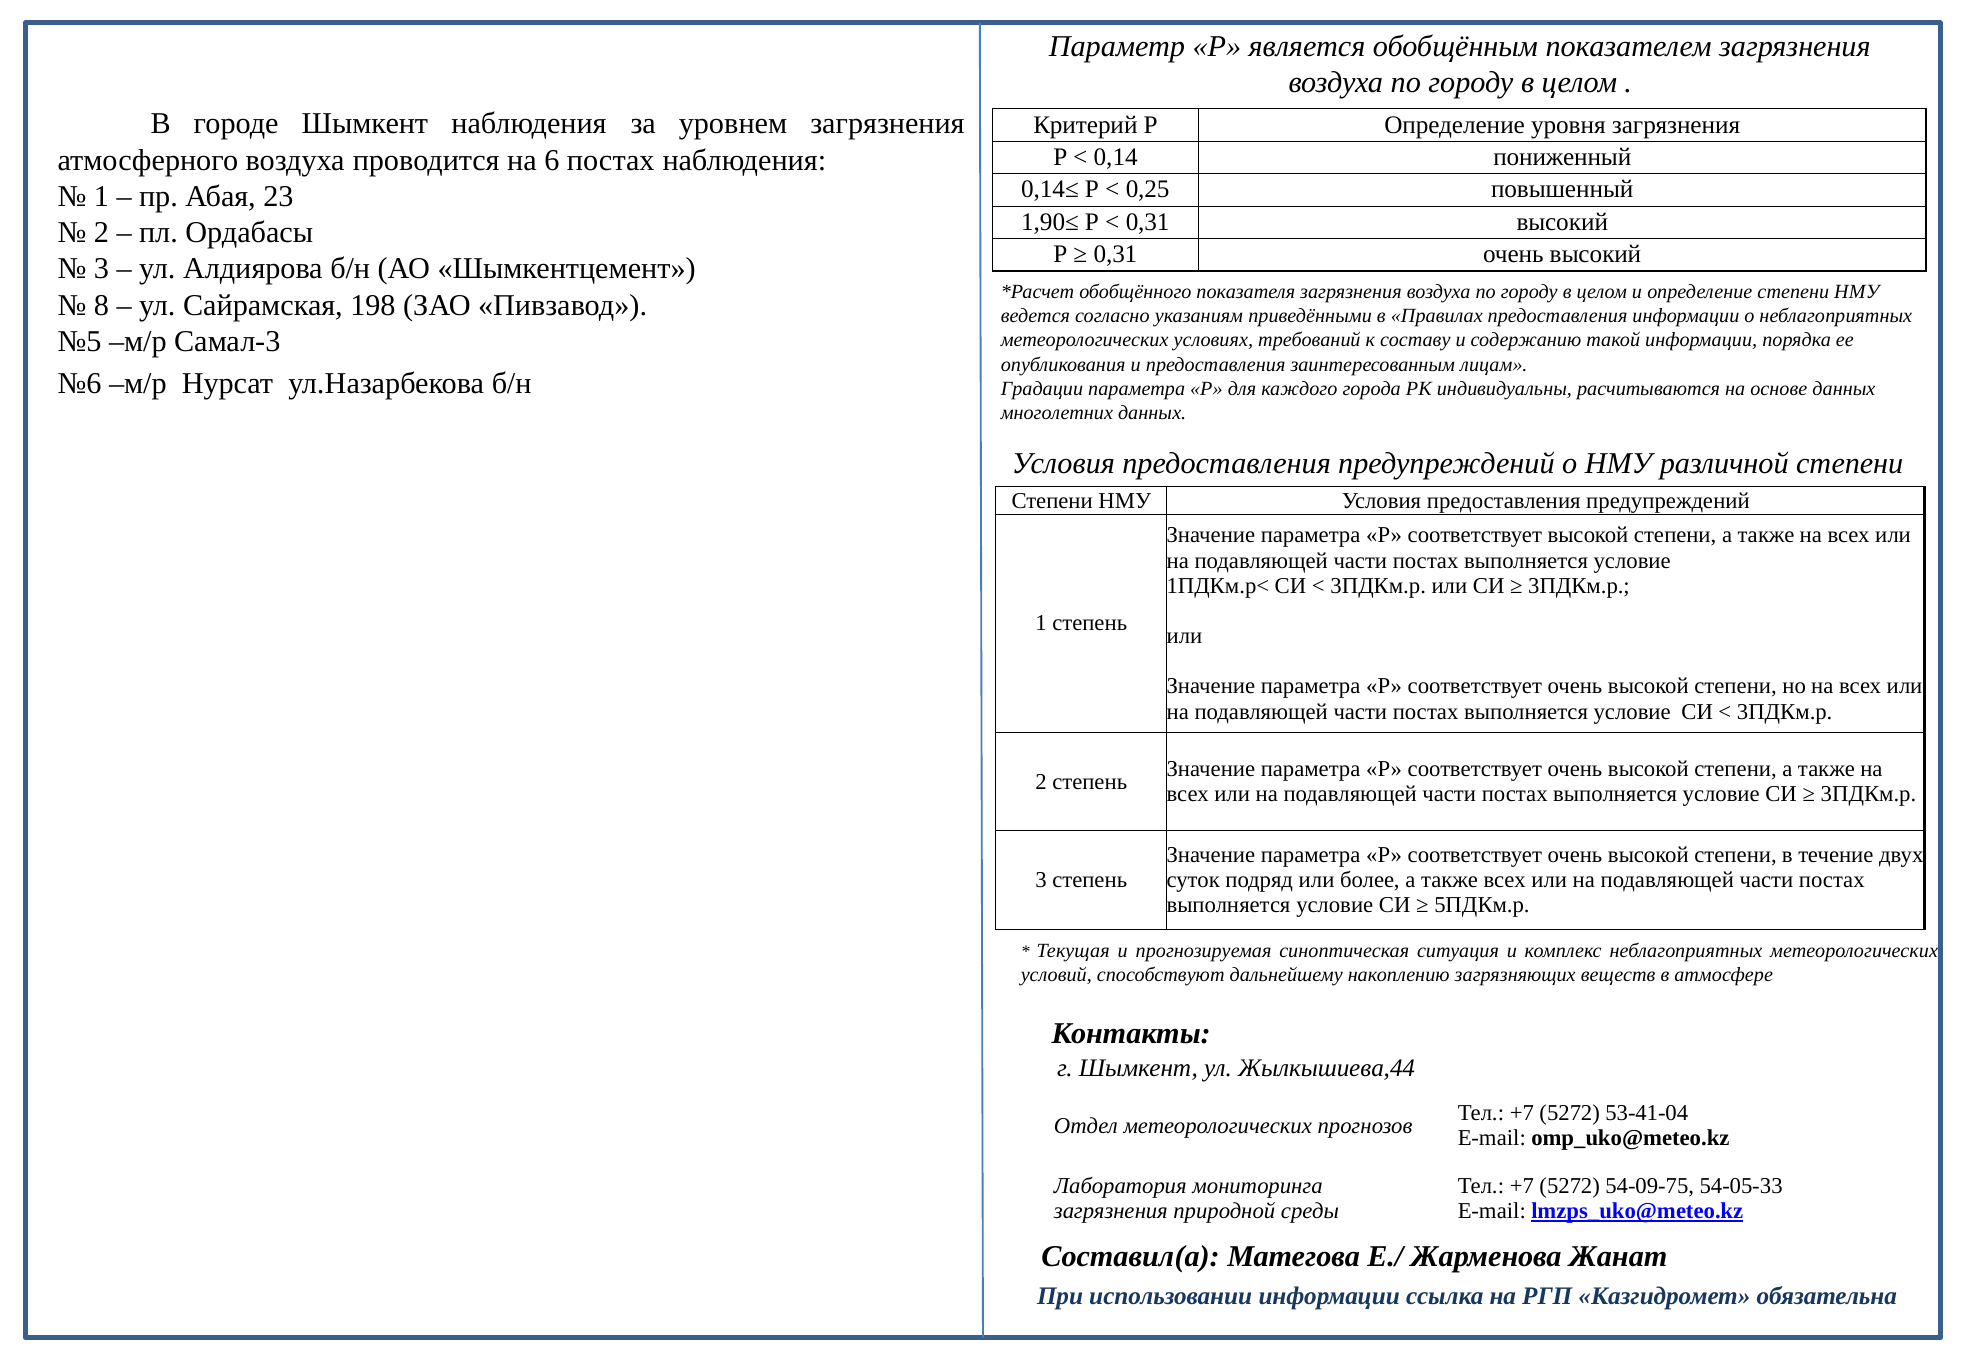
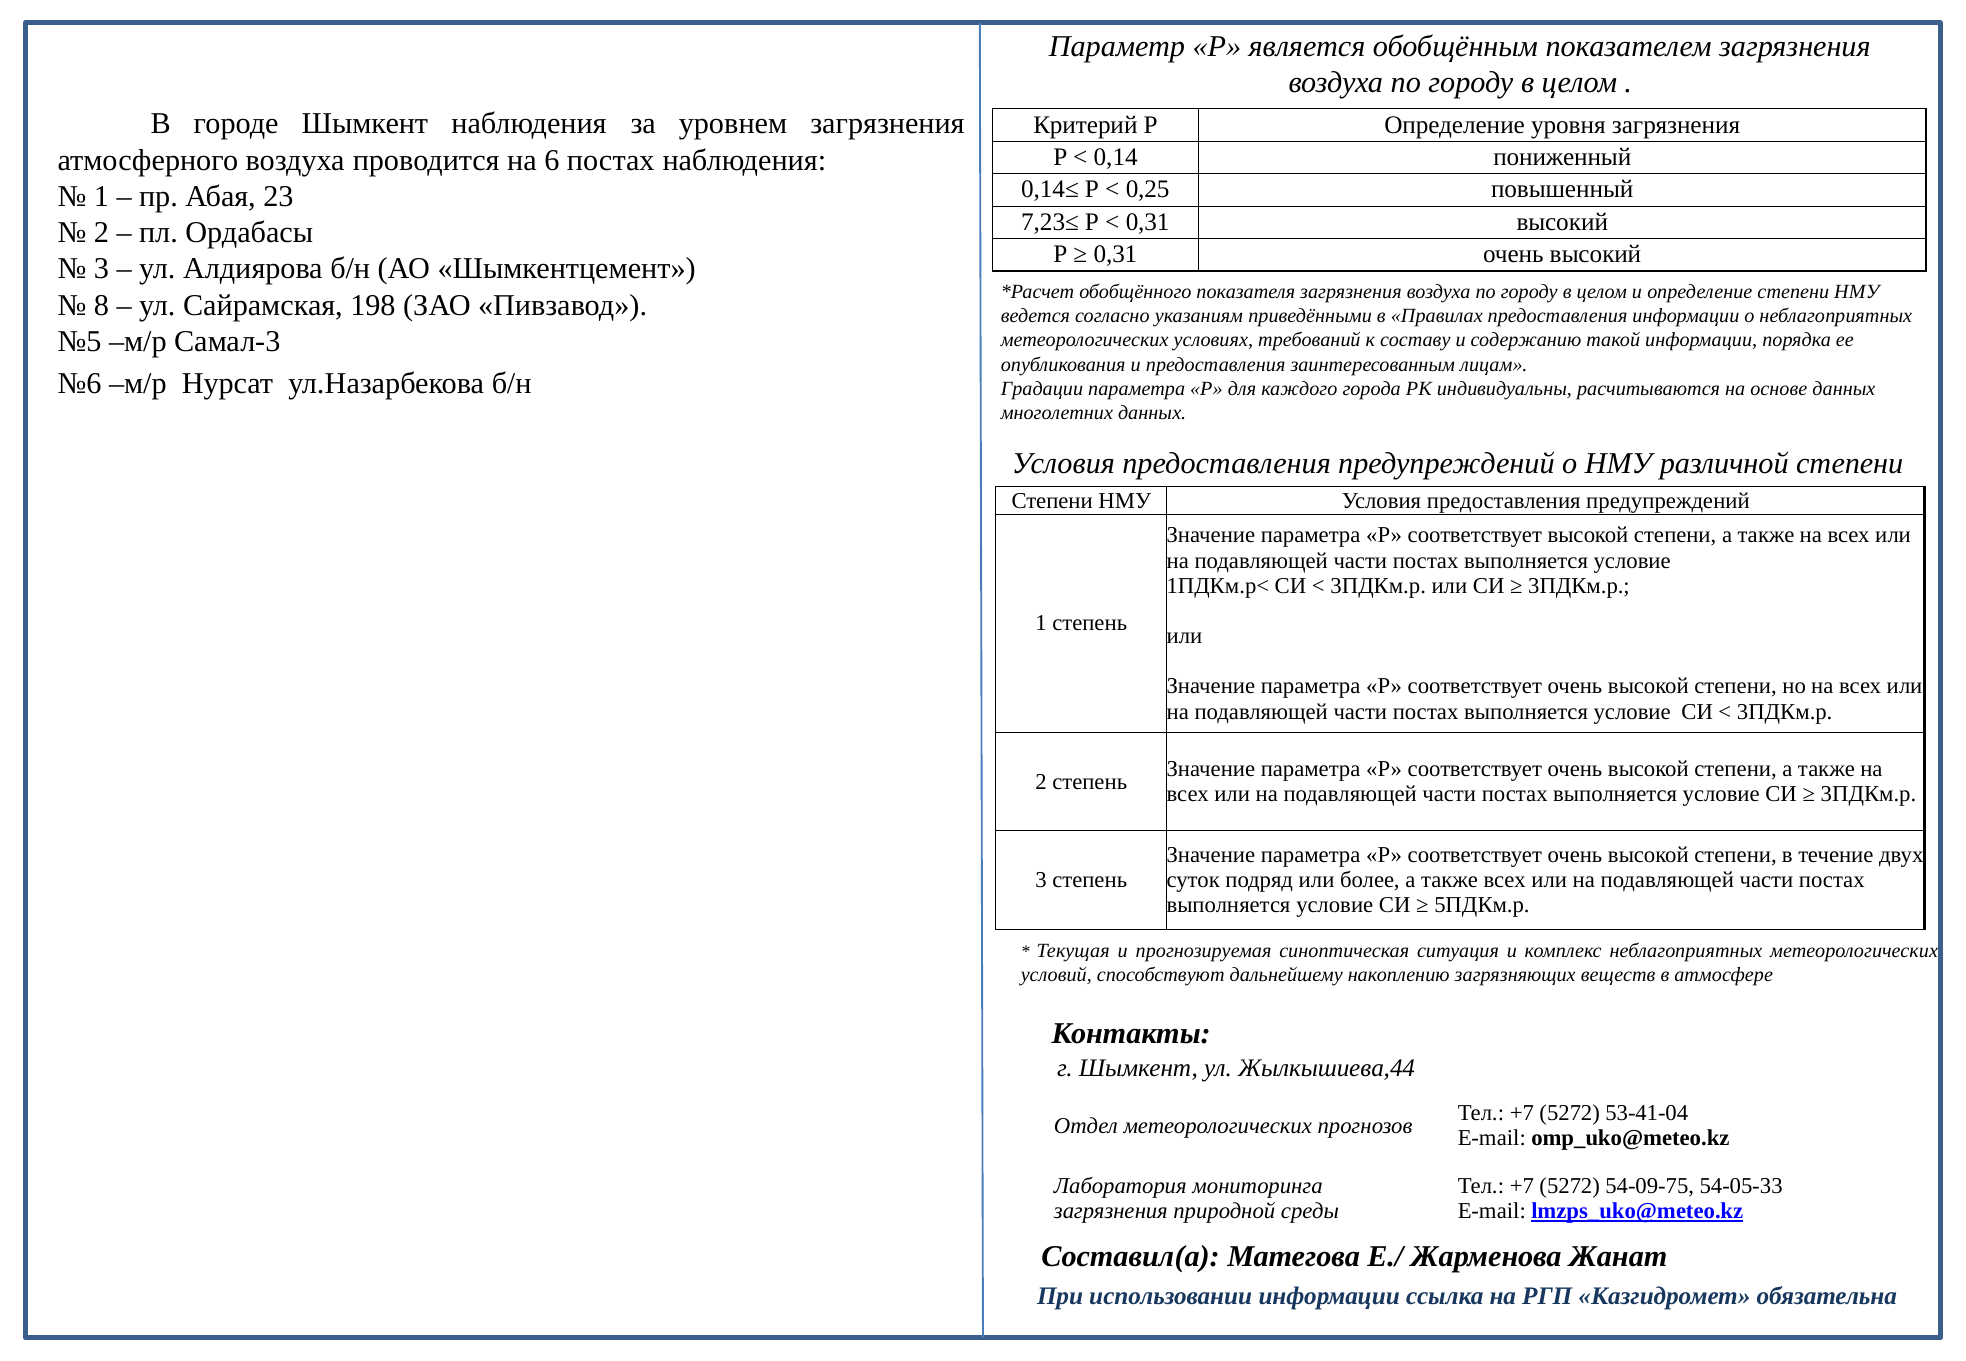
1,90≤: 1,90≤ -> 7,23≤
